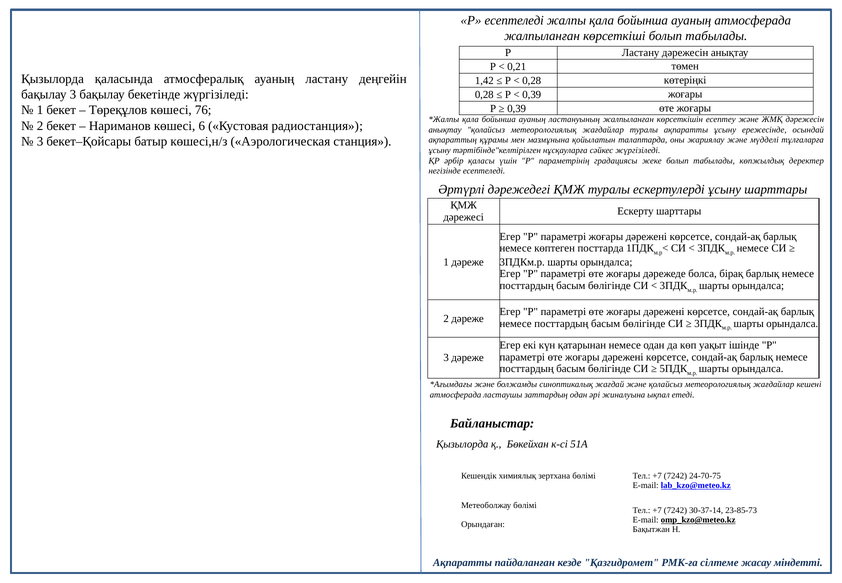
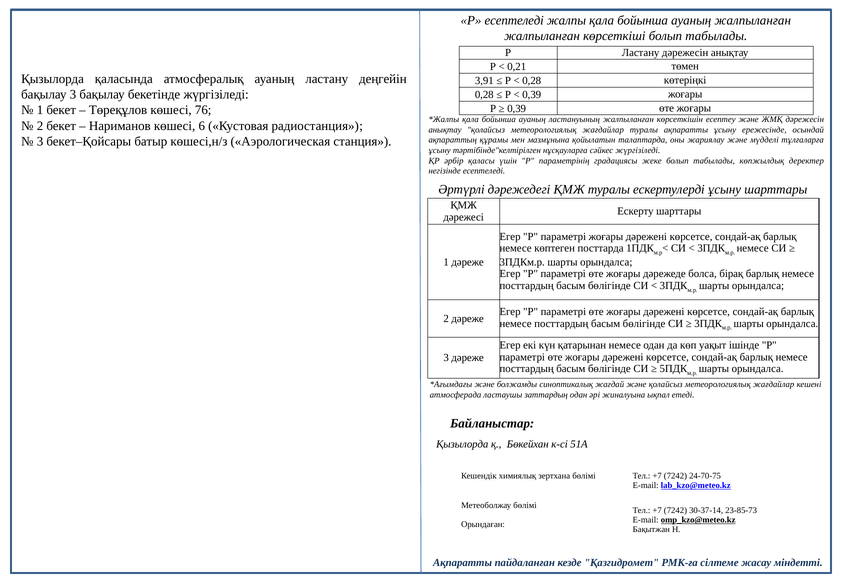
ауаның атмосферада: атмосферада -> жалпыланған
1,42: 1,42 -> 3,91
